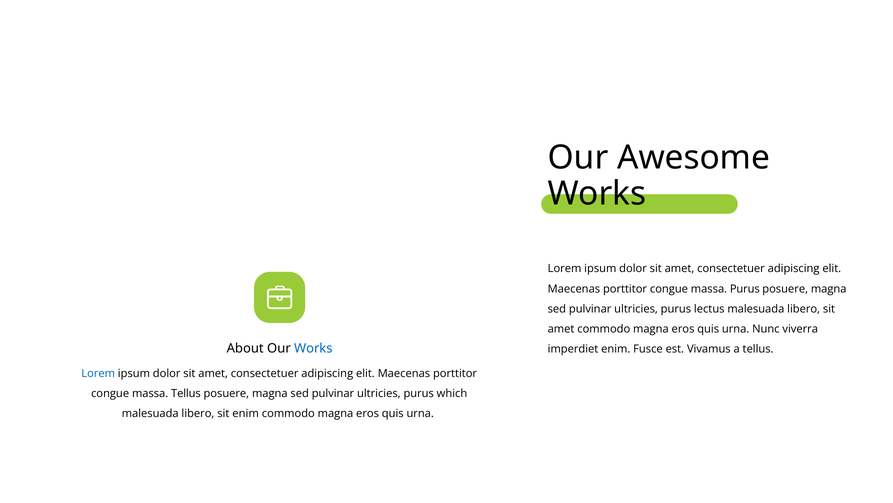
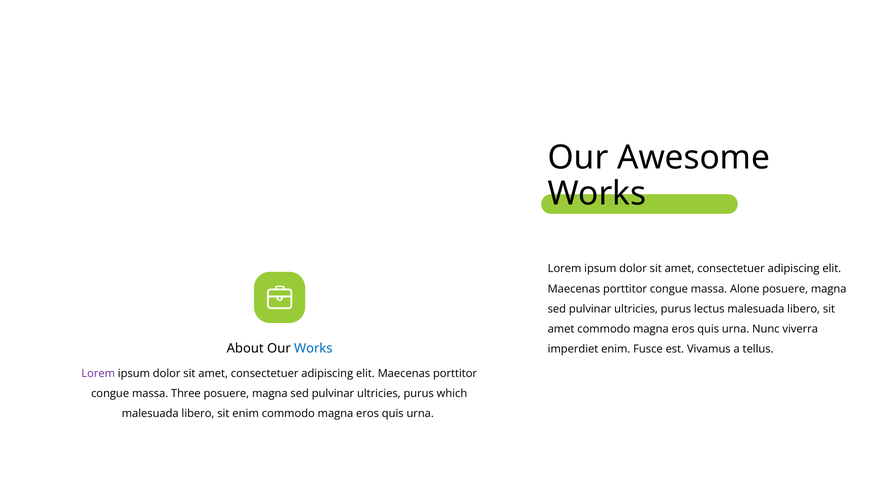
massa Purus: Purus -> Alone
Lorem at (98, 373) colour: blue -> purple
massa Tellus: Tellus -> Three
